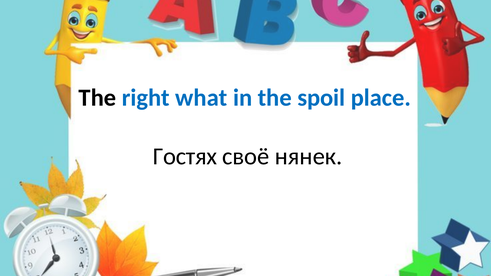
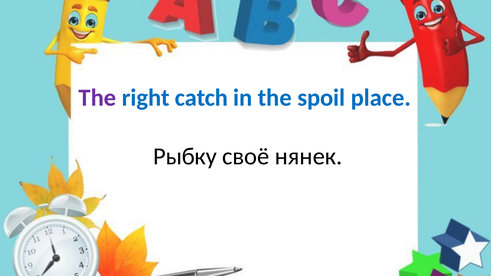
The at (97, 98) colour: black -> purple
what: what -> catch
Гостях: Гостях -> Рыбку
